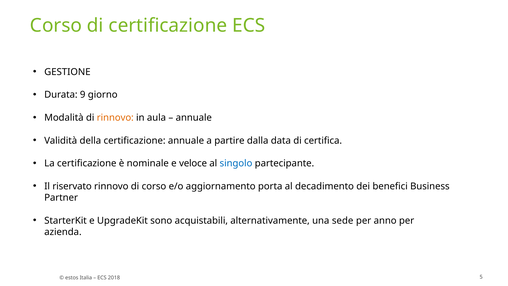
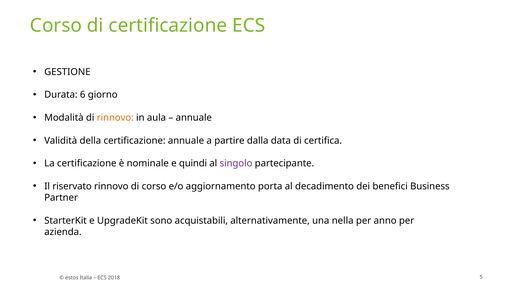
9: 9 -> 6
veloce: veloce -> quindi
singolo colour: blue -> purple
sede: sede -> nella
